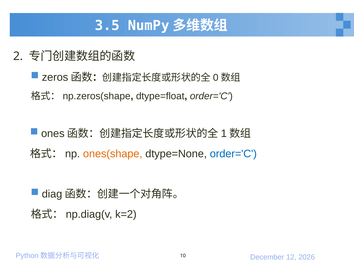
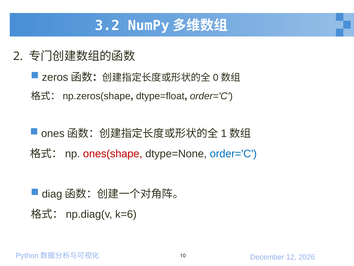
3.5: 3.5 -> 3.2
ones(shape colour: orange -> red
k=2: k=2 -> k=6
